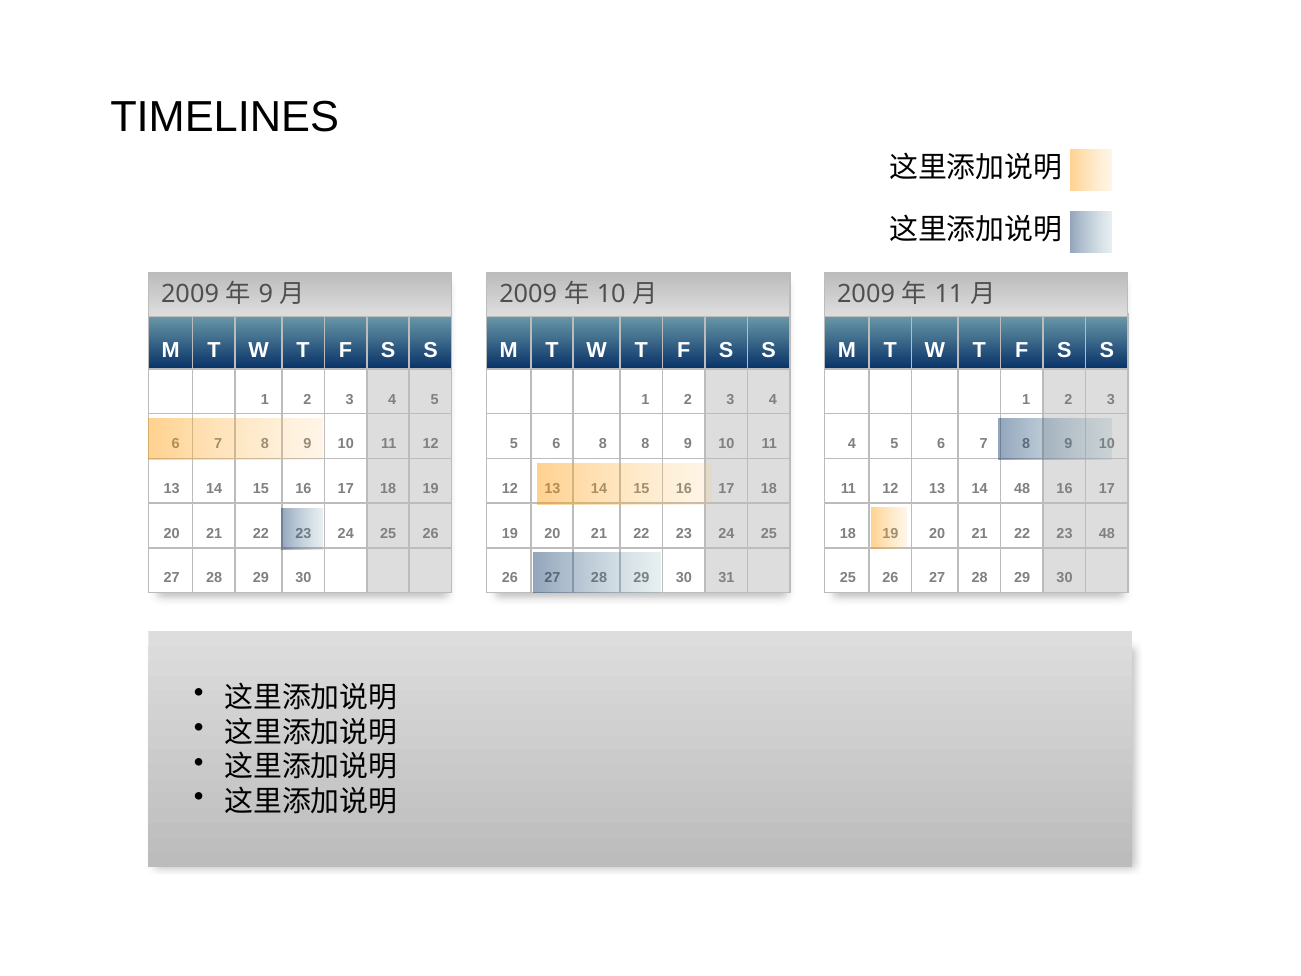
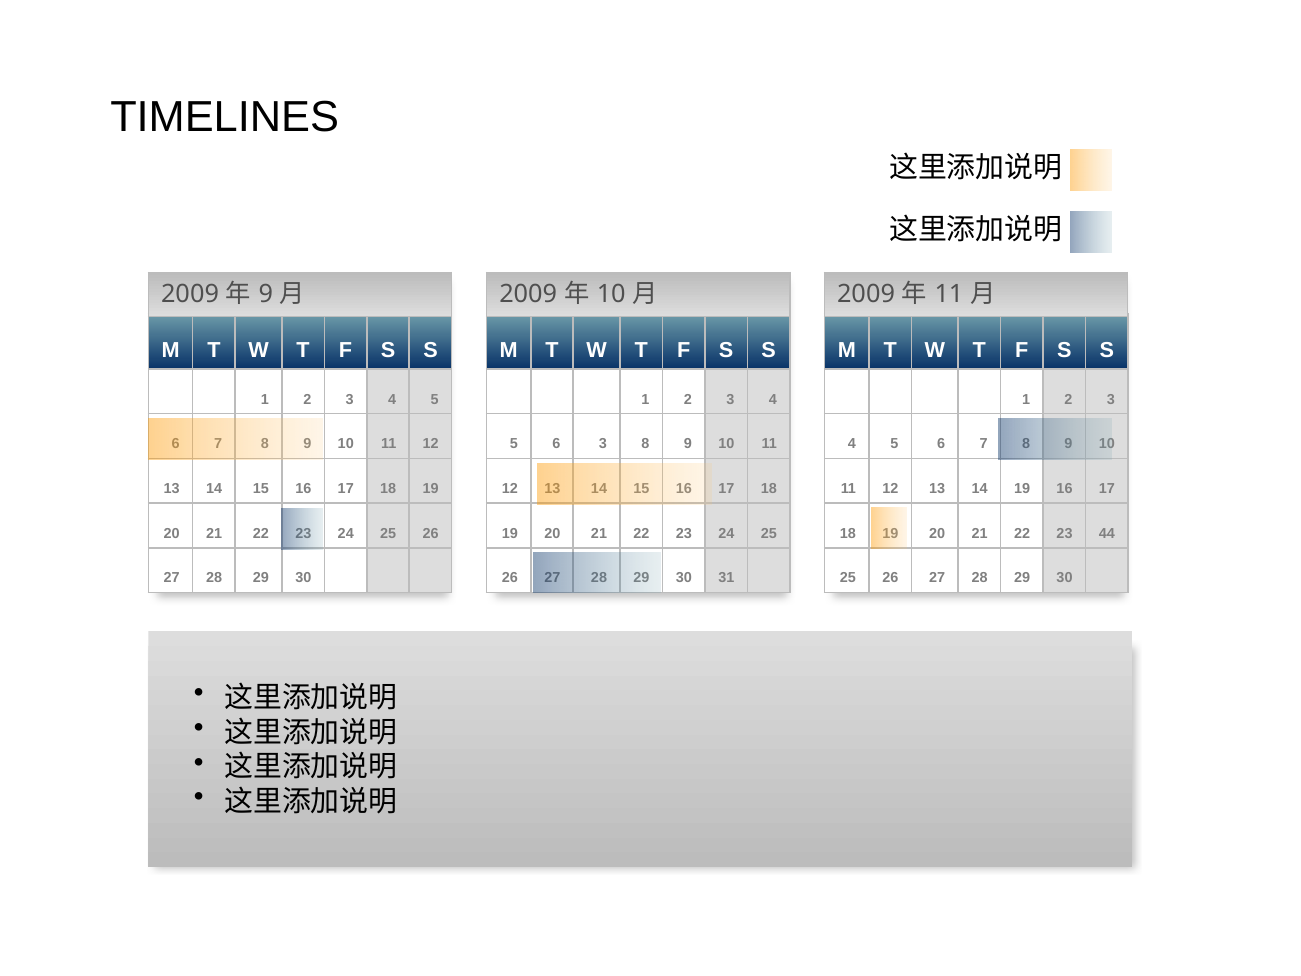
6 8: 8 -> 3
14 48: 48 -> 19
23 48: 48 -> 44
